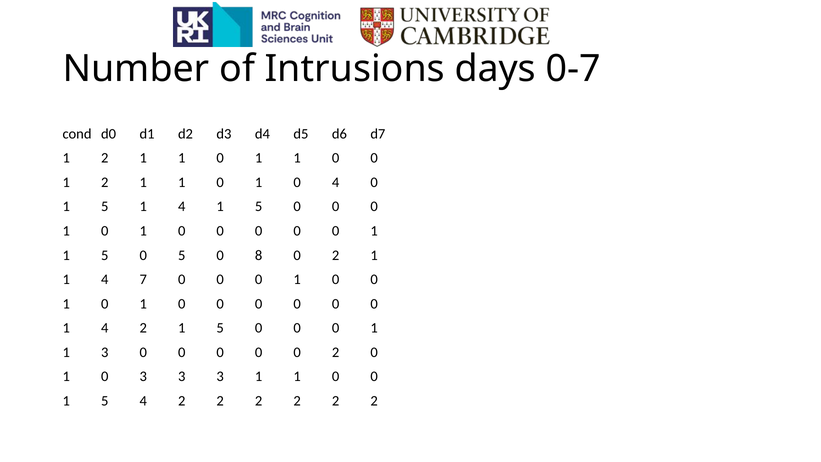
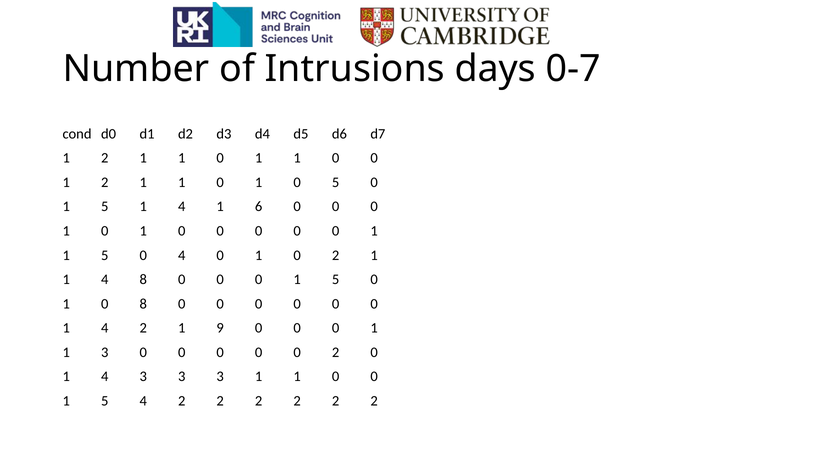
0 4: 4 -> 5
4 1 5: 5 -> 6
0 5: 5 -> 4
8 at (259, 255): 8 -> 1
4 7: 7 -> 8
0 at (336, 279): 0 -> 5
1 at (143, 304): 1 -> 8
2 1 5: 5 -> 9
0 at (105, 376): 0 -> 4
